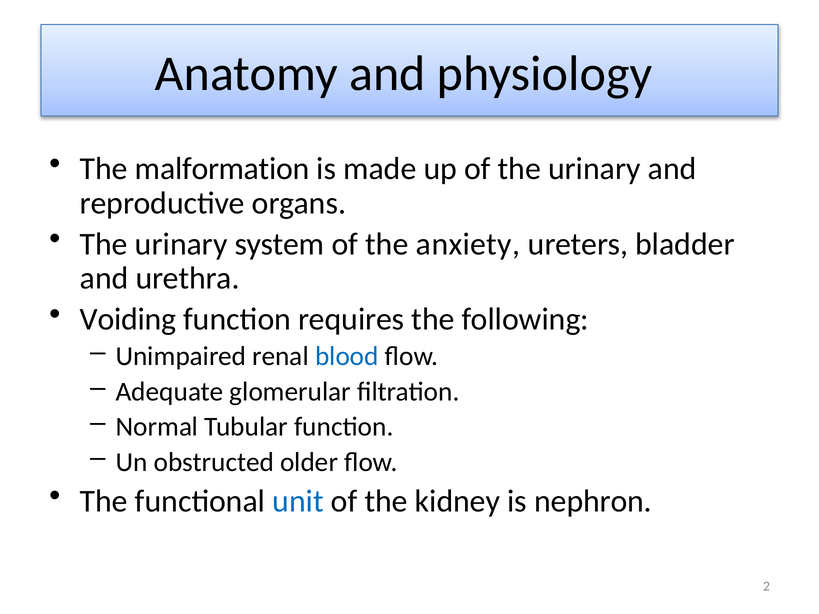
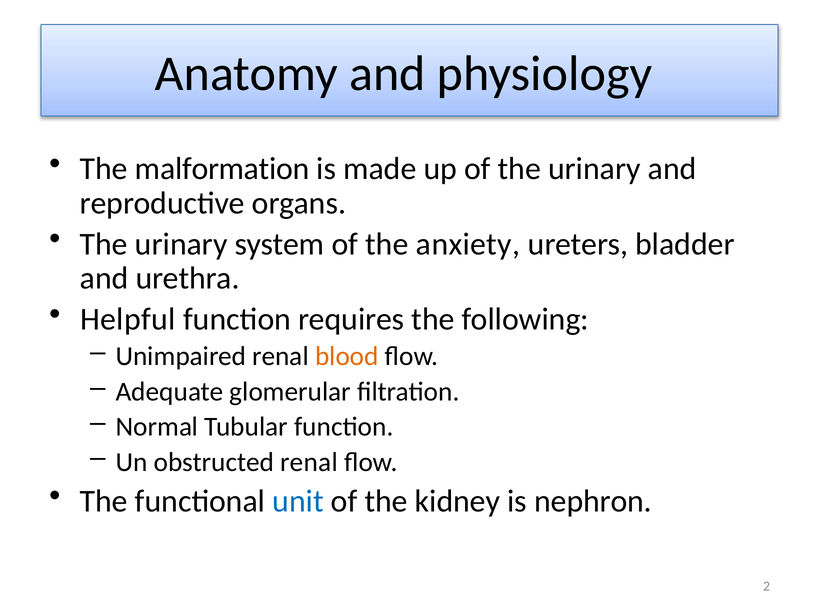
Voiding: Voiding -> Helpful
blood colour: blue -> orange
obstructed older: older -> renal
